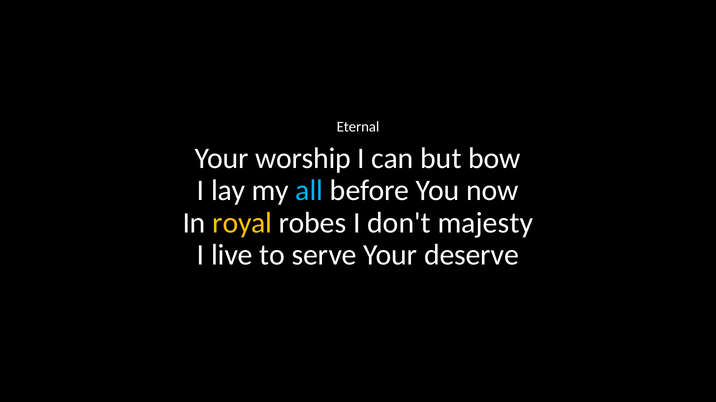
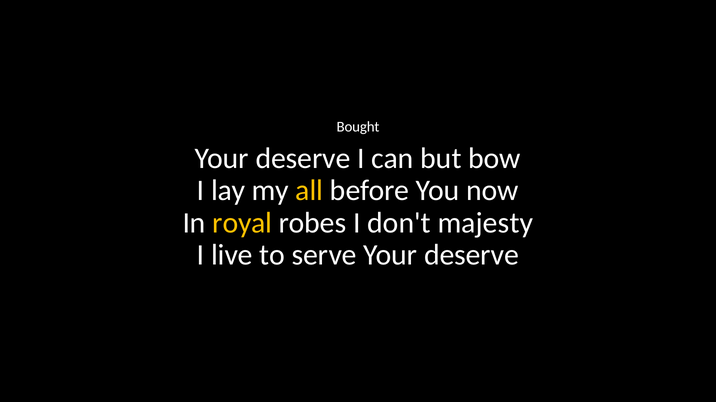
Eternal: Eternal -> Bought
worship at (303, 159): worship -> deserve
all colour: light blue -> yellow
